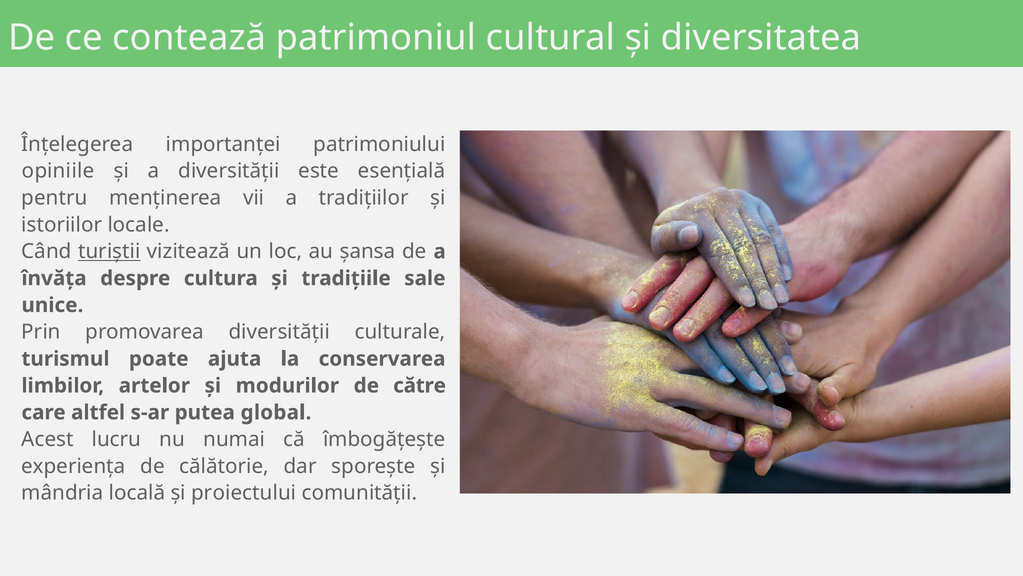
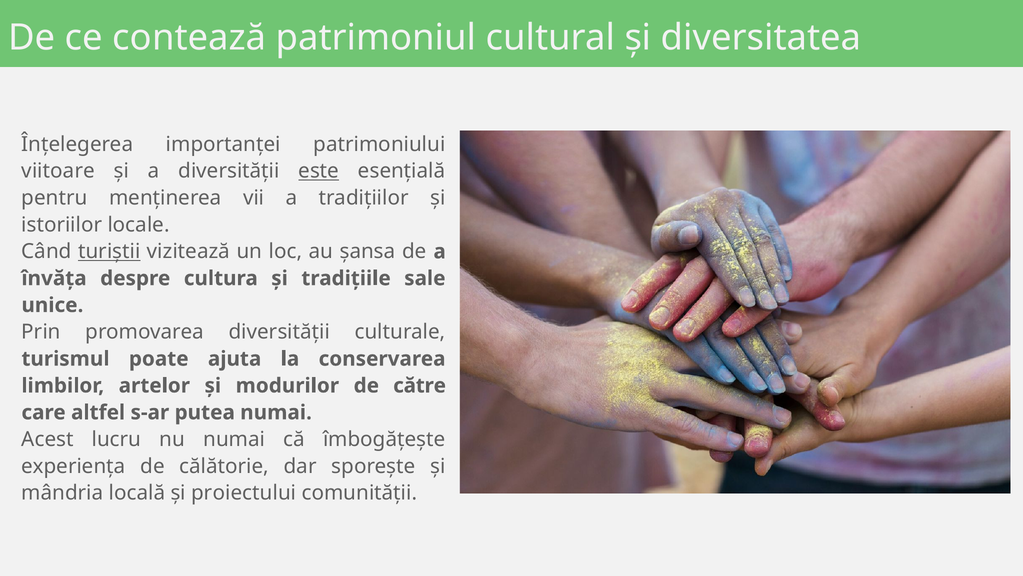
opiniile: opiniile -> viitoare
este underline: none -> present
putea global: global -> numai
